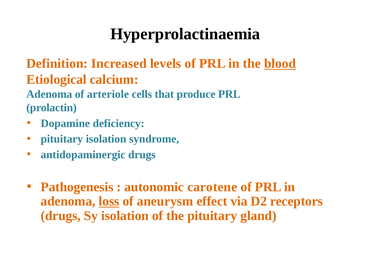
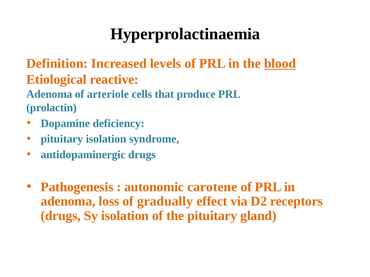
calcium: calcium -> reactive
loss underline: present -> none
aneurysm: aneurysm -> gradually
